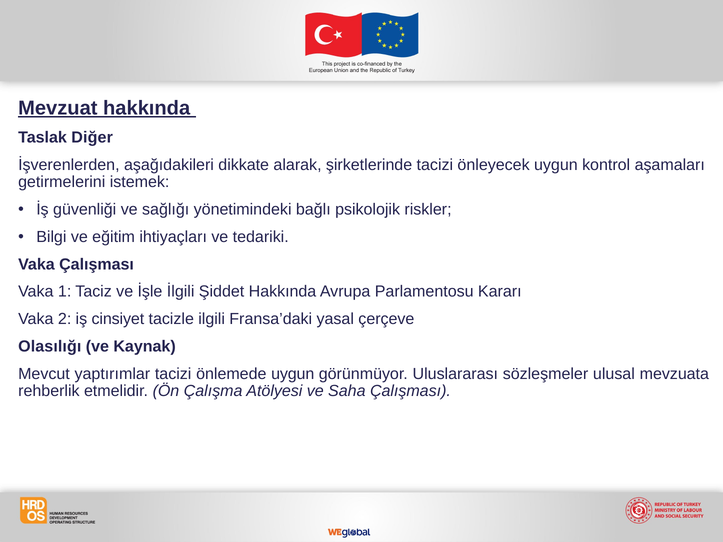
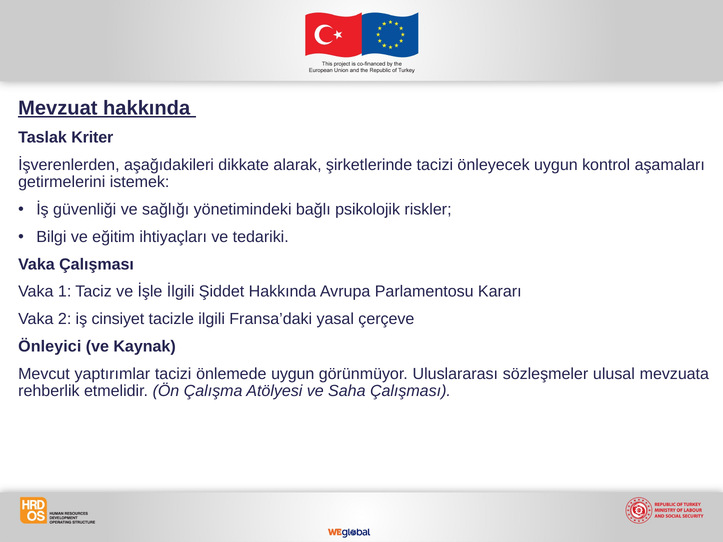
Diğer: Diğer -> Kriter
Olasılığı: Olasılığı -> Önleyici
